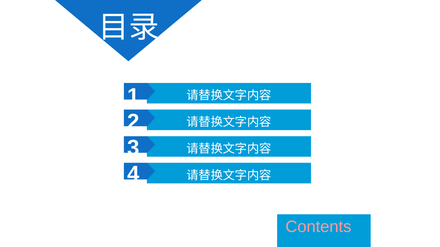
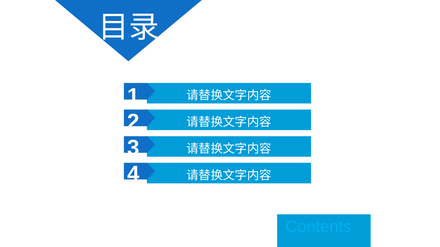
Contents colour: pink -> light blue
